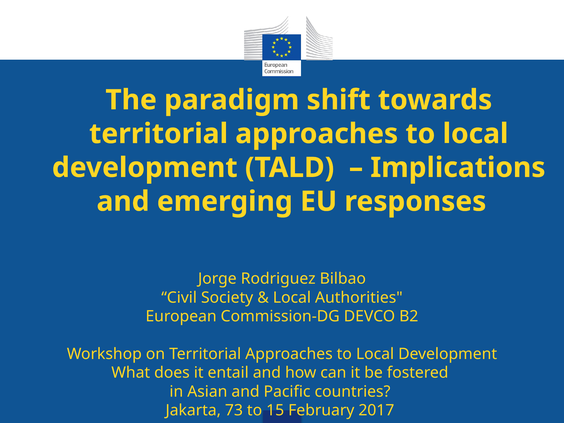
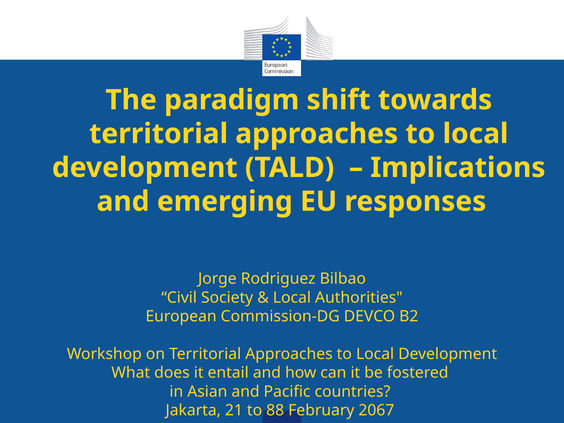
73: 73 -> 21
15: 15 -> 88
2017: 2017 -> 2067
